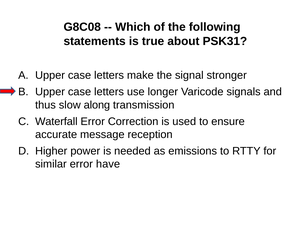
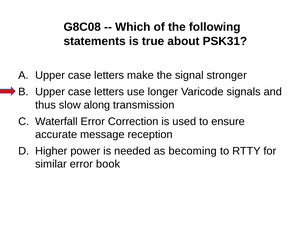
emissions: emissions -> becoming
have: have -> book
